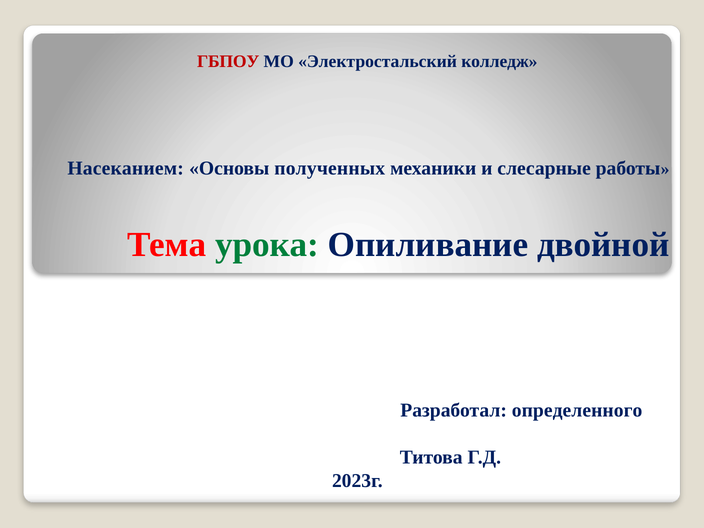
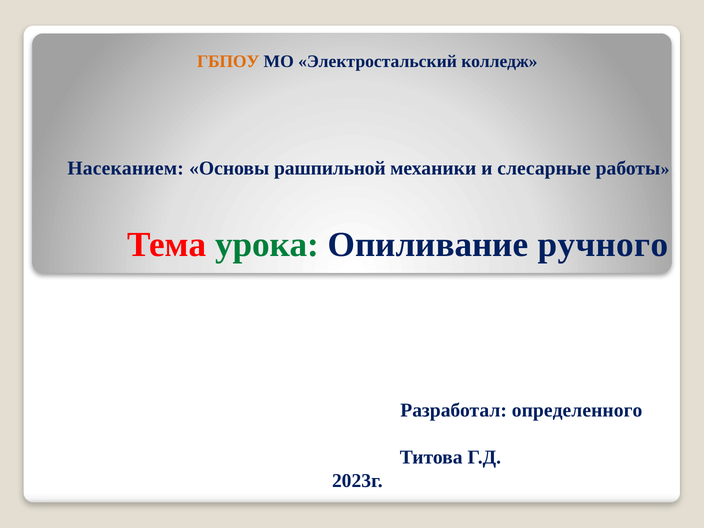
ГБПОУ colour: red -> orange
полученных: полученных -> рашпильной
двойной: двойной -> ручного
